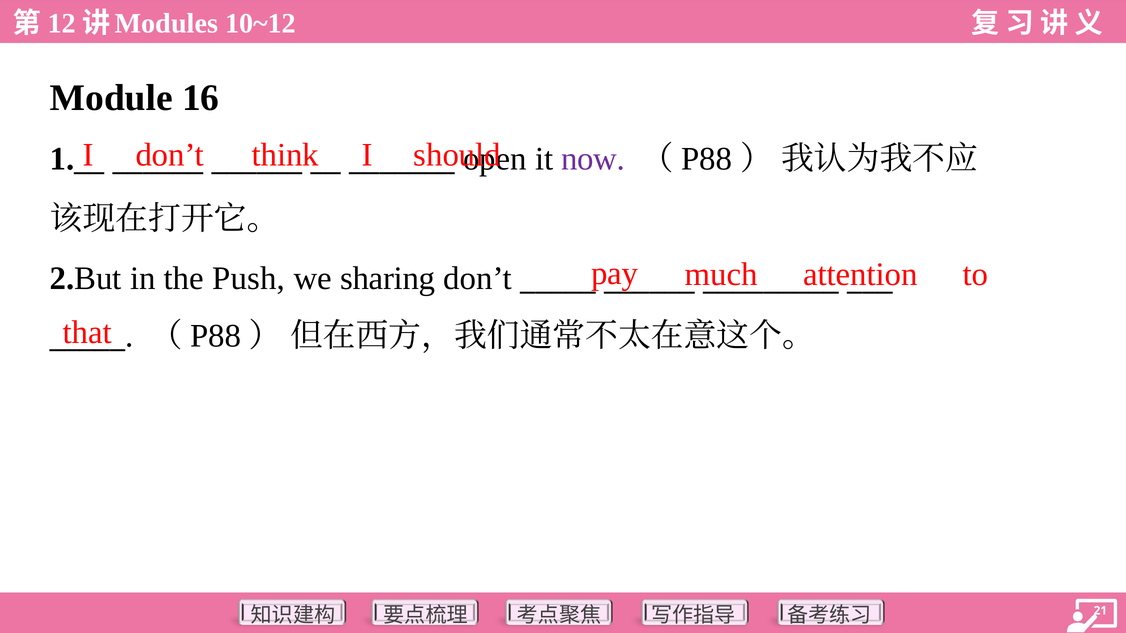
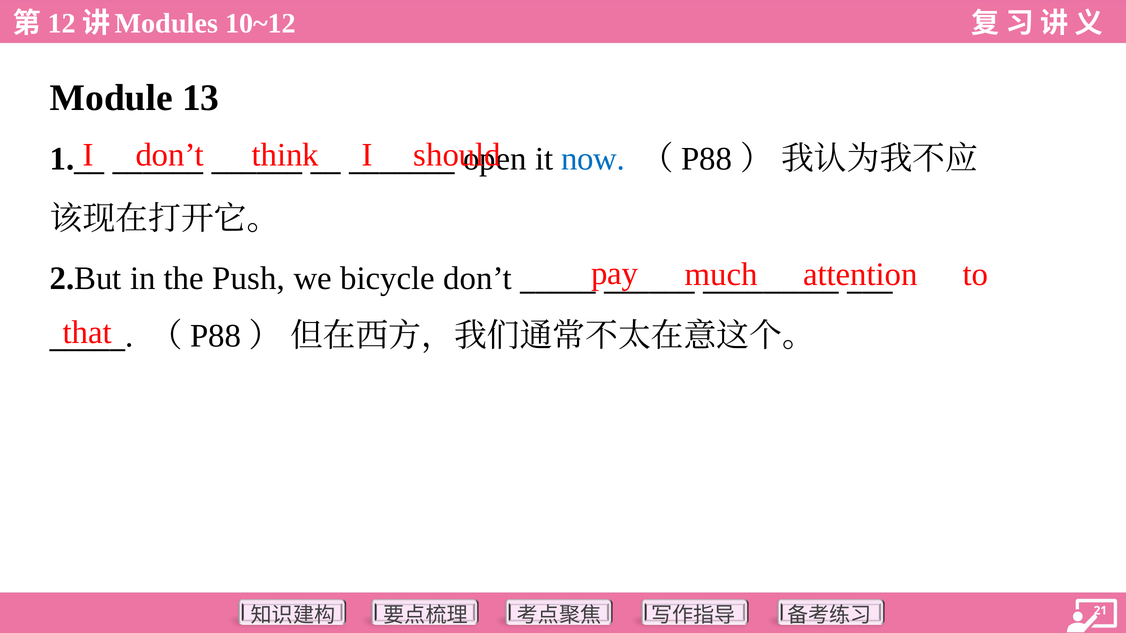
16: 16 -> 13
now colour: purple -> blue
sharing: sharing -> bicycle
